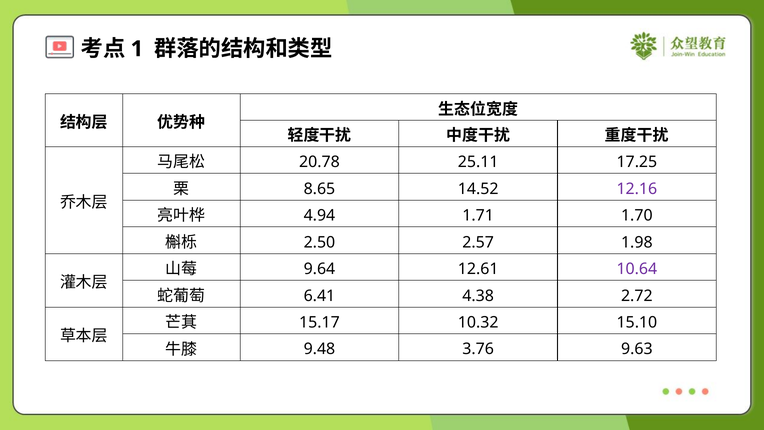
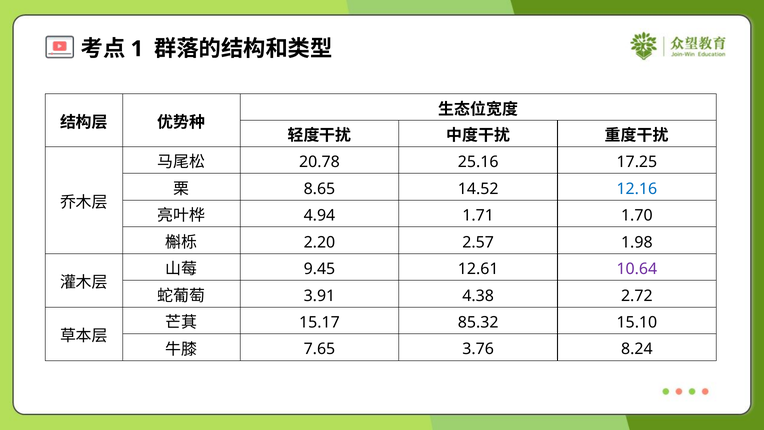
25.11: 25.11 -> 25.16
12.16 colour: purple -> blue
2.50: 2.50 -> 2.20
9.64: 9.64 -> 9.45
6.41: 6.41 -> 3.91
10.32: 10.32 -> 85.32
9.48: 9.48 -> 7.65
9.63: 9.63 -> 8.24
